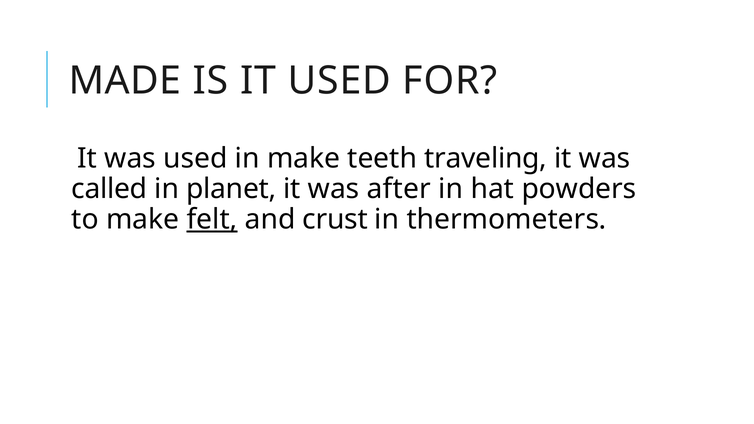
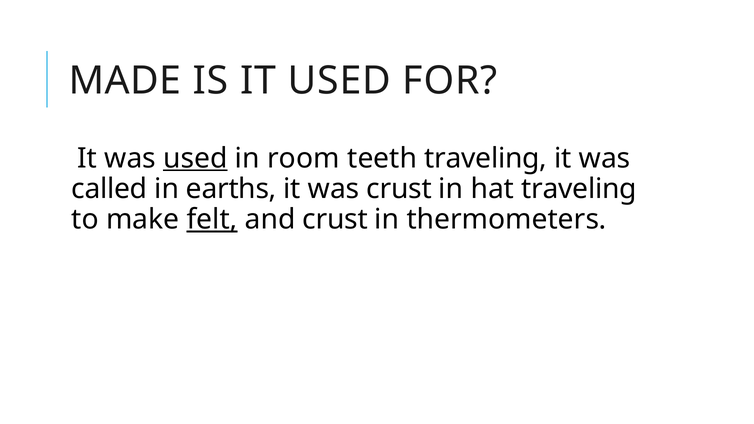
used at (195, 158) underline: none -> present
in make: make -> room
planet: planet -> earths
was after: after -> crust
hat powders: powders -> traveling
